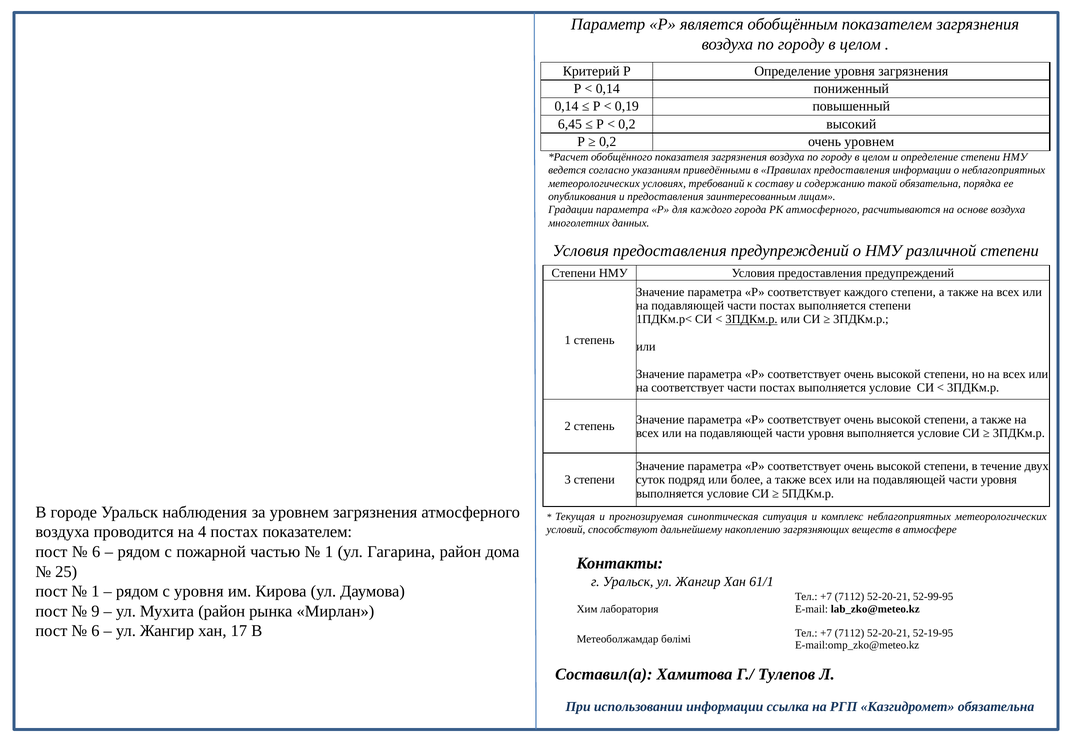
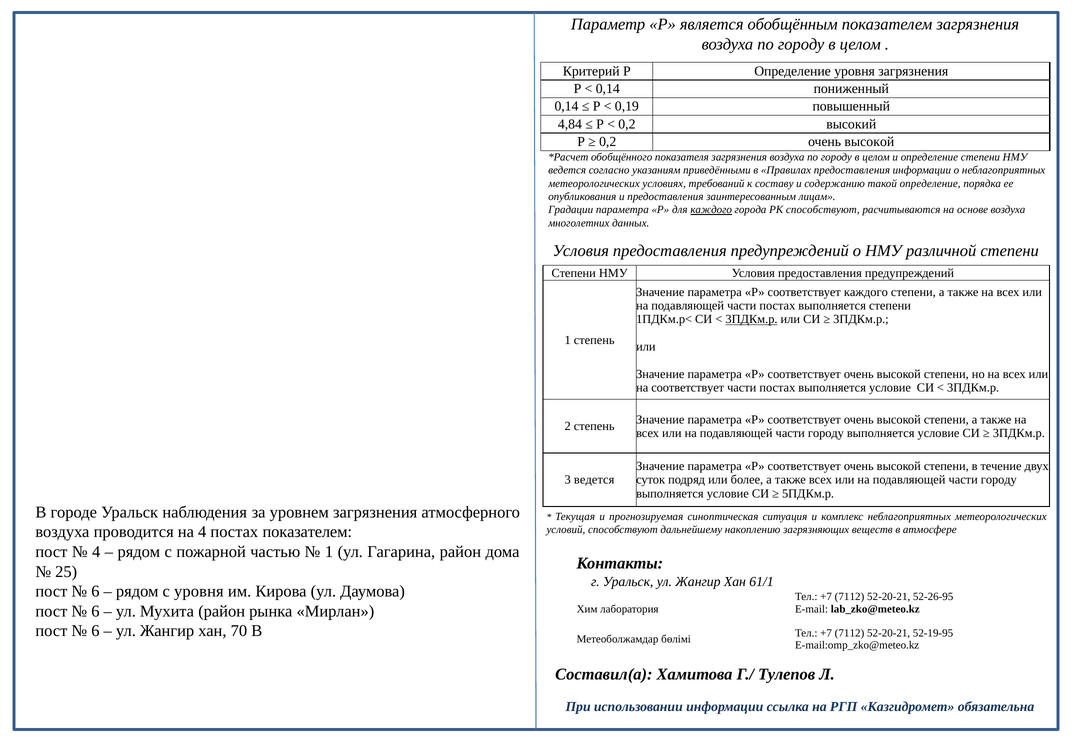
6,45: 6,45 -> 4,84
0,2 очень уровнем: уровнем -> высокой
такой обязательна: обязательна -> определение
каждого at (711, 210) underline: none -> present
РК атмосферного: атмосферного -> способствуют
уровня at (826, 433): уровня -> городу
3 степени: степени -> ведется
уровня at (999, 480): уровня -> городу
6 at (96, 552): 6 -> 4
1 at (95, 591): 1 -> 6
52-99-95: 52-99-95 -> 52-26-95
9 at (95, 611): 9 -> 6
17: 17 -> 70
